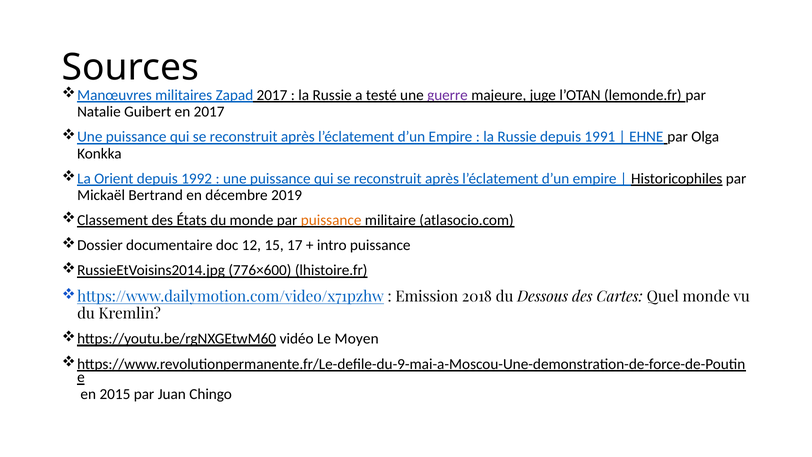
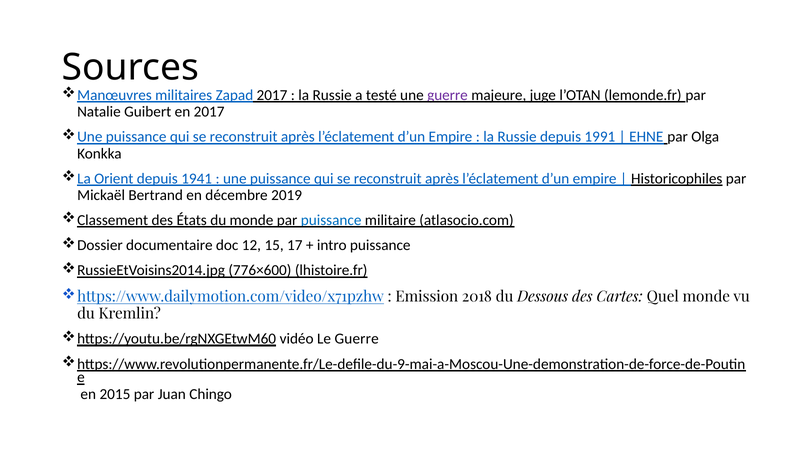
1992: 1992 -> 1941
puissance at (331, 220) colour: orange -> blue
Le Moyen: Moyen -> Guerre
